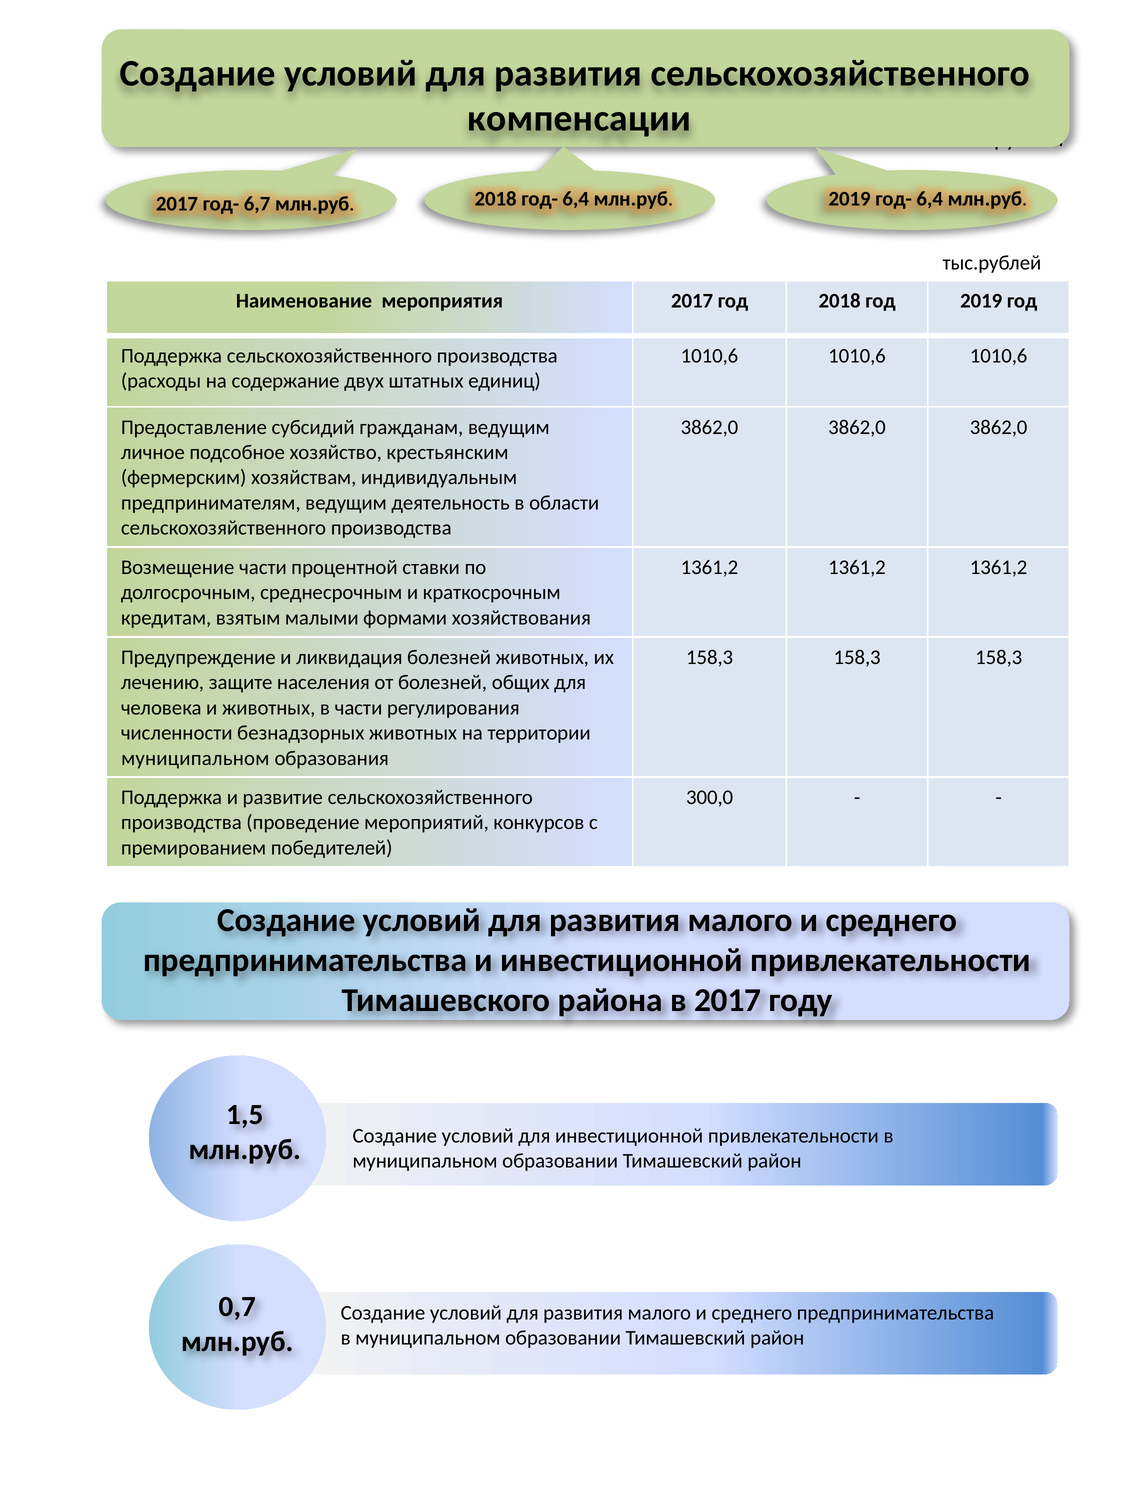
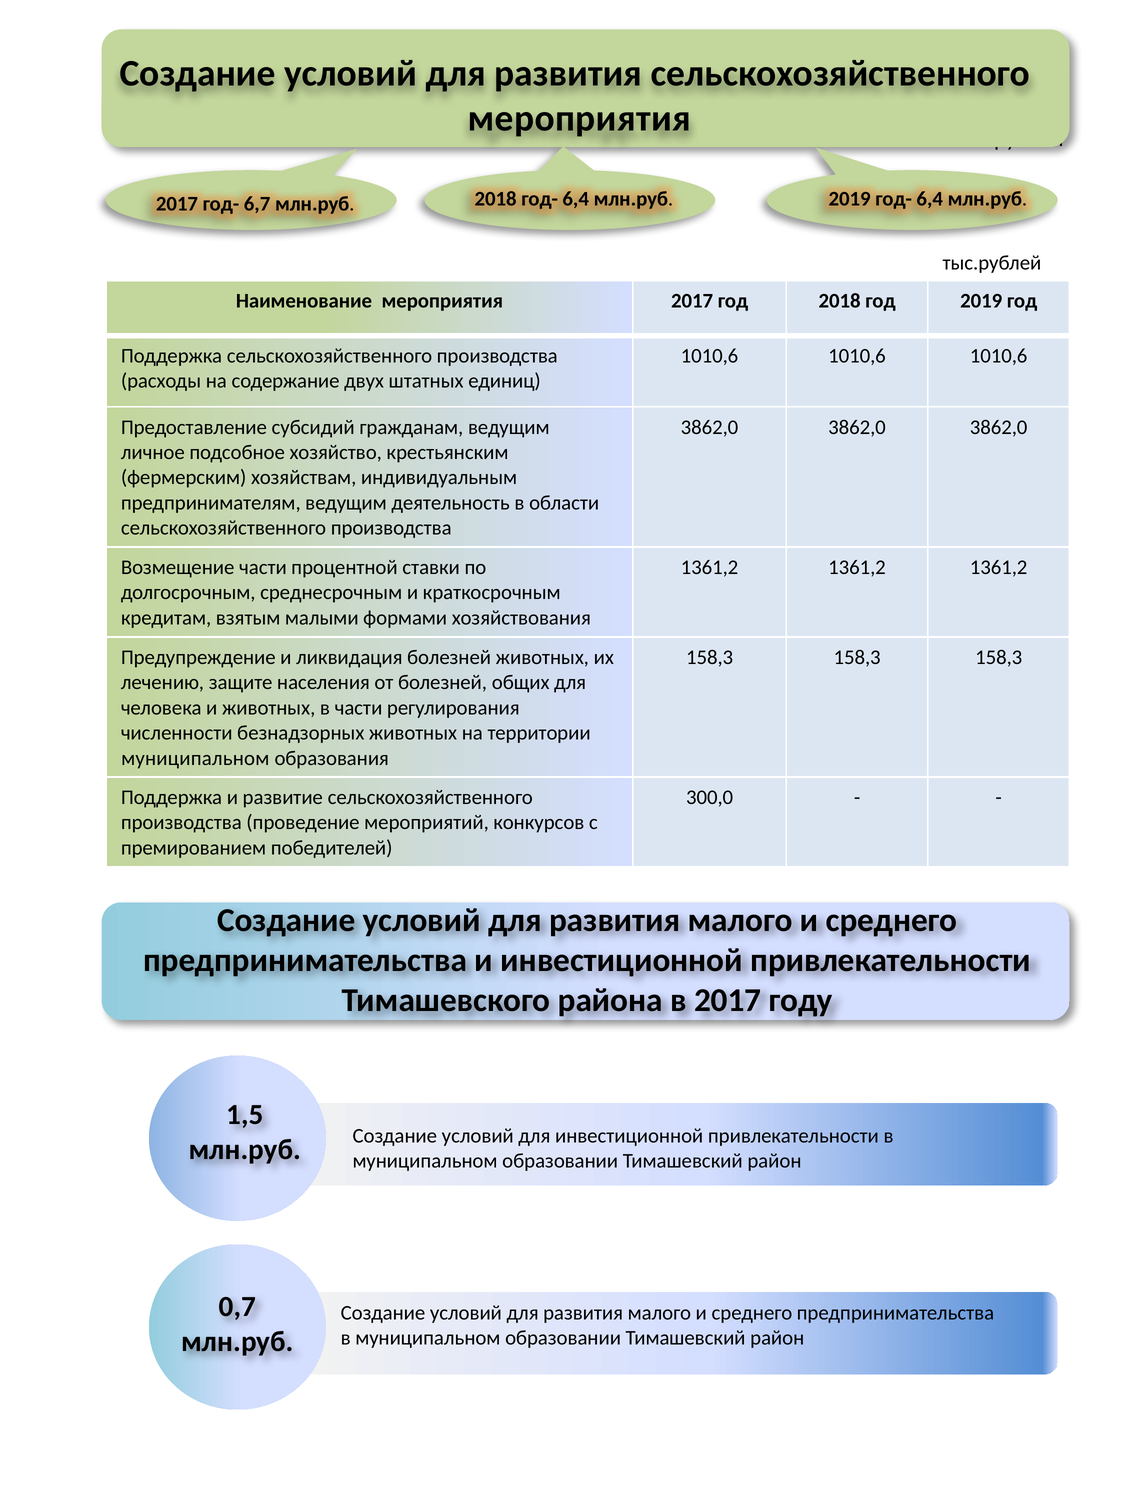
компенсации at (579, 119): компенсации -> мероприятия
